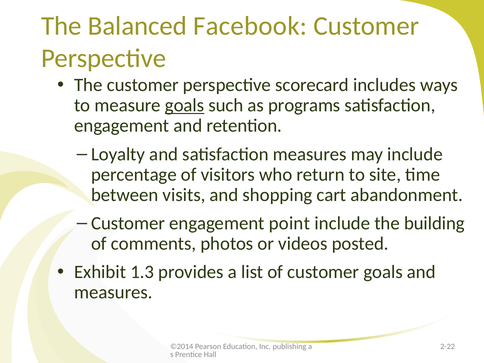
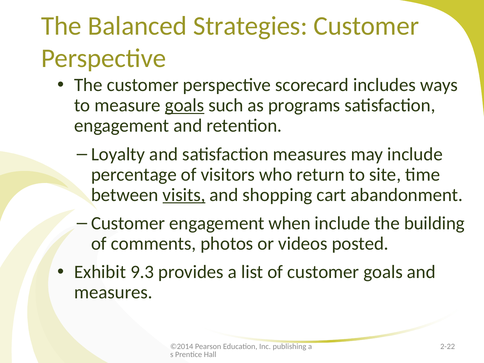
Facebook: Facebook -> Strategies
visits underline: none -> present
point: point -> when
1.3: 1.3 -> 9.3
